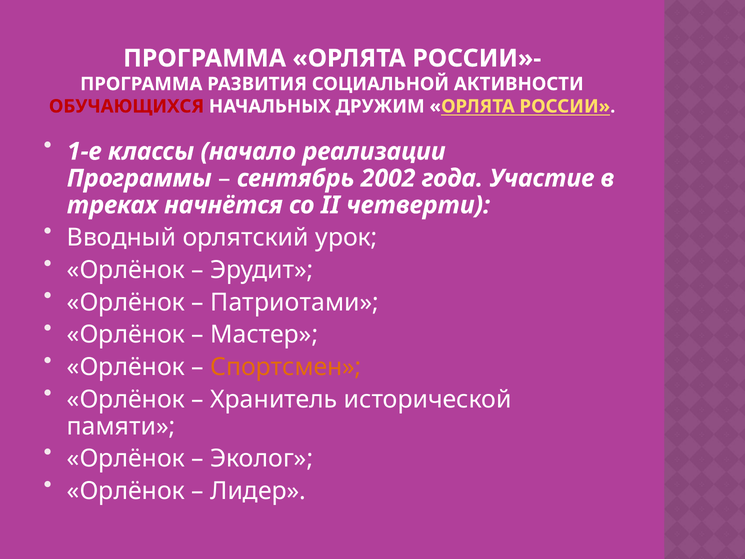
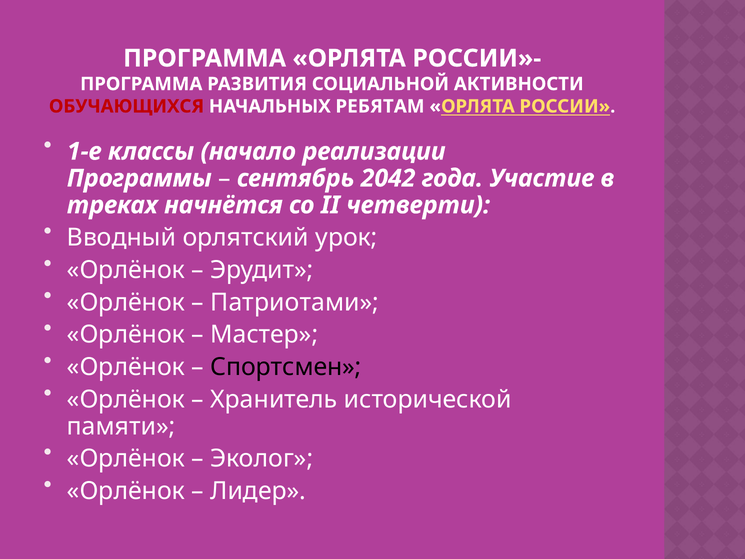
ДРУЖИМ: ДРУЖИМ -> РЕБЯТАМ
2002: 2002 -> 2042
Спортсмен colour: orange -> black
